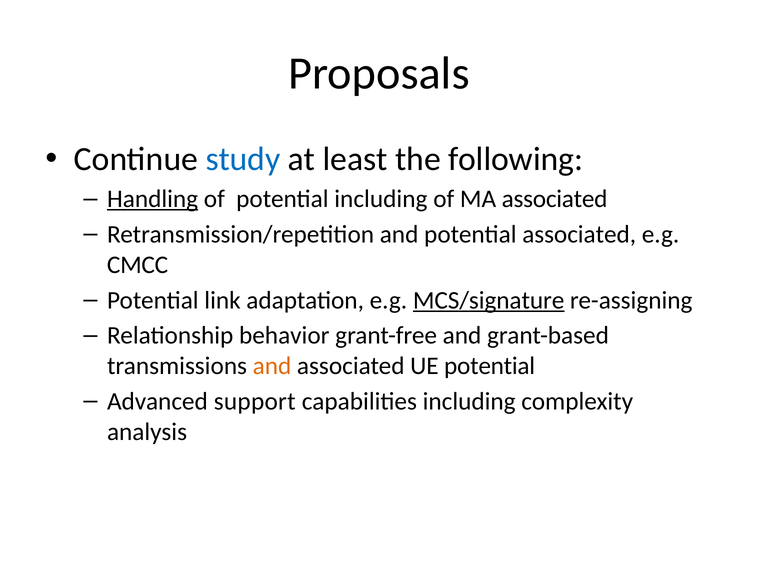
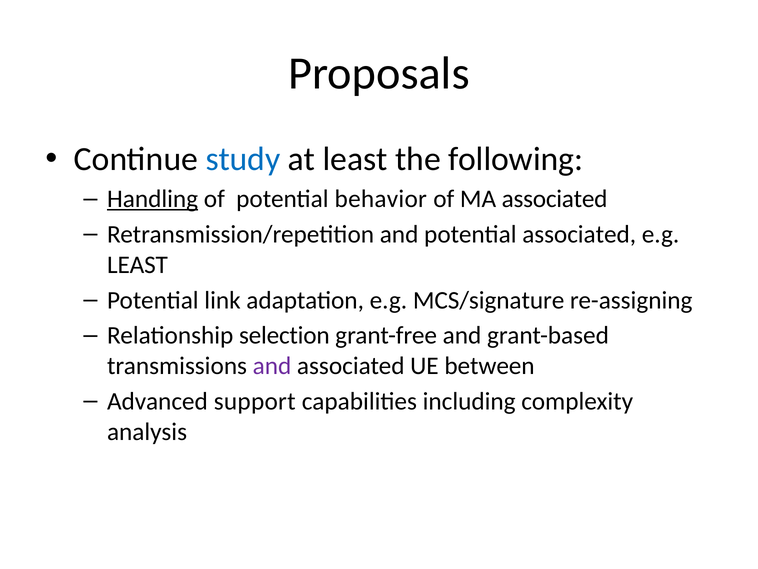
potential including: including -> behavior
CMCC at (138, 265): CMCC -> LEAST
MCS/signature underline: present -> none
behavior: behavior -> selection
and at (272, 366) colour: orange -> purple
UE potential: potential -> between
